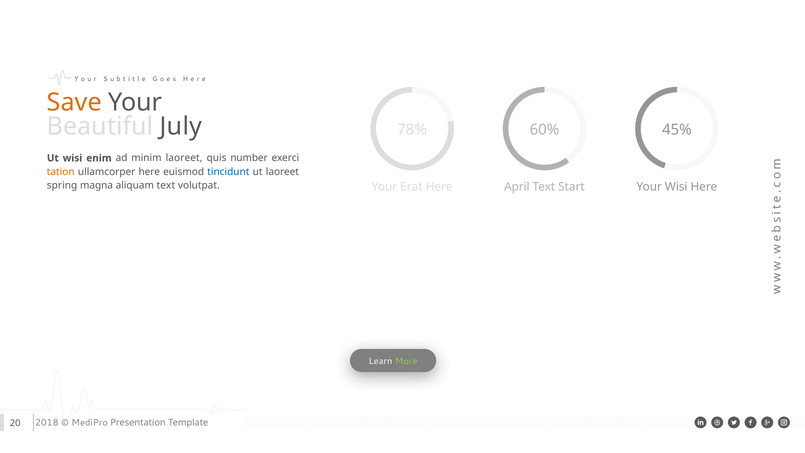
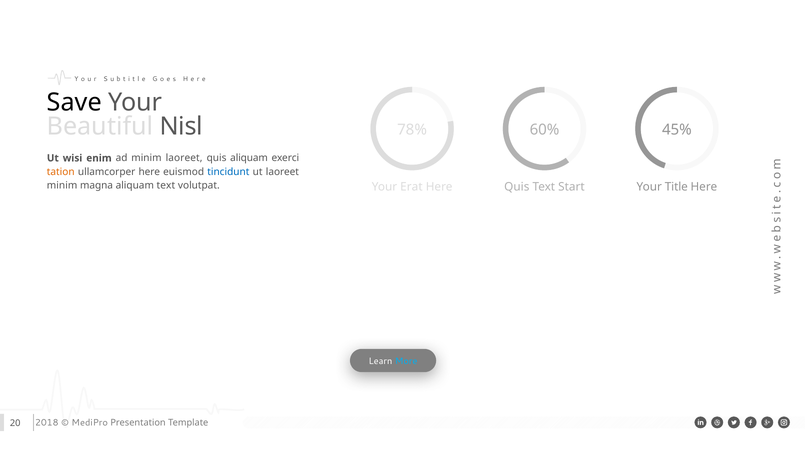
Save colour: orange -> black
July: July -> Nisl
quis number: number -> aliquam
spring at (62, 186): spring -> minim
April at (517, 187): April -> Quis
Your Wisi: Wisi -> Title
More colour: light green -> light blue
